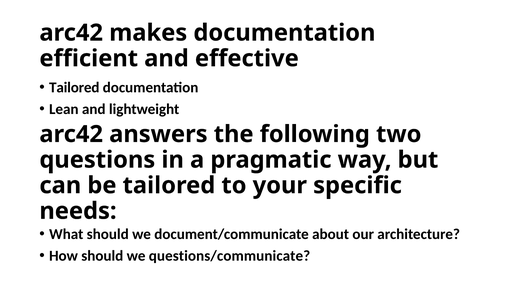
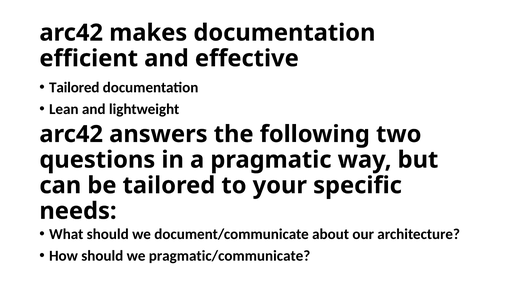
questions/communicate: questions/communicate -> pragmatic/communicate
